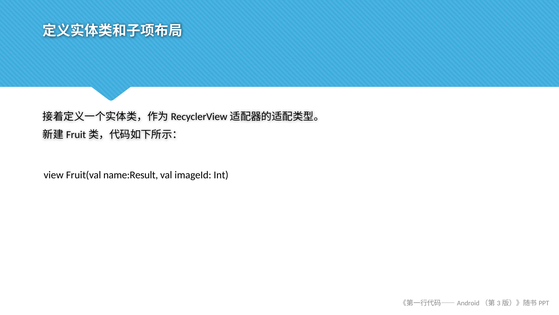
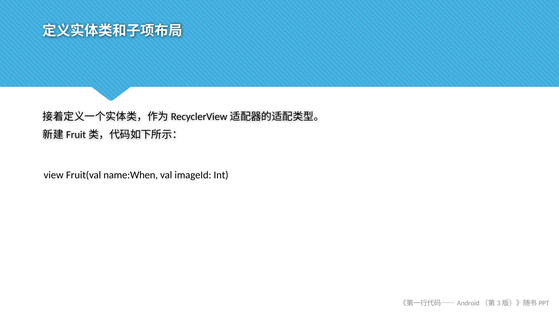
name:Result: name:Result -> name:When
